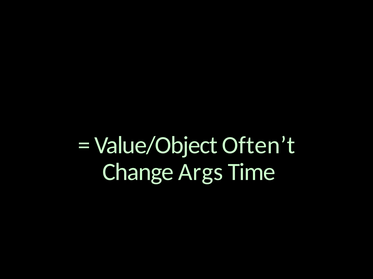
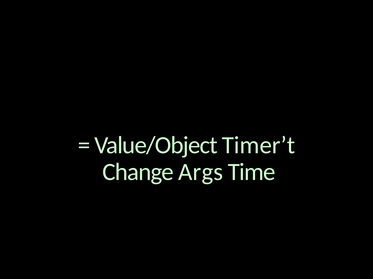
Often’t: Often’t -> Timer’t
